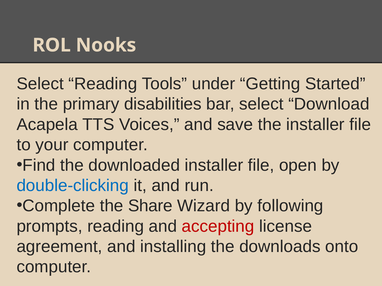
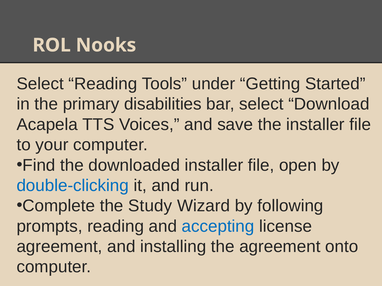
Share: Share -> Study
accepting colour: red -> blue
the downloads: downloads -> agreement
